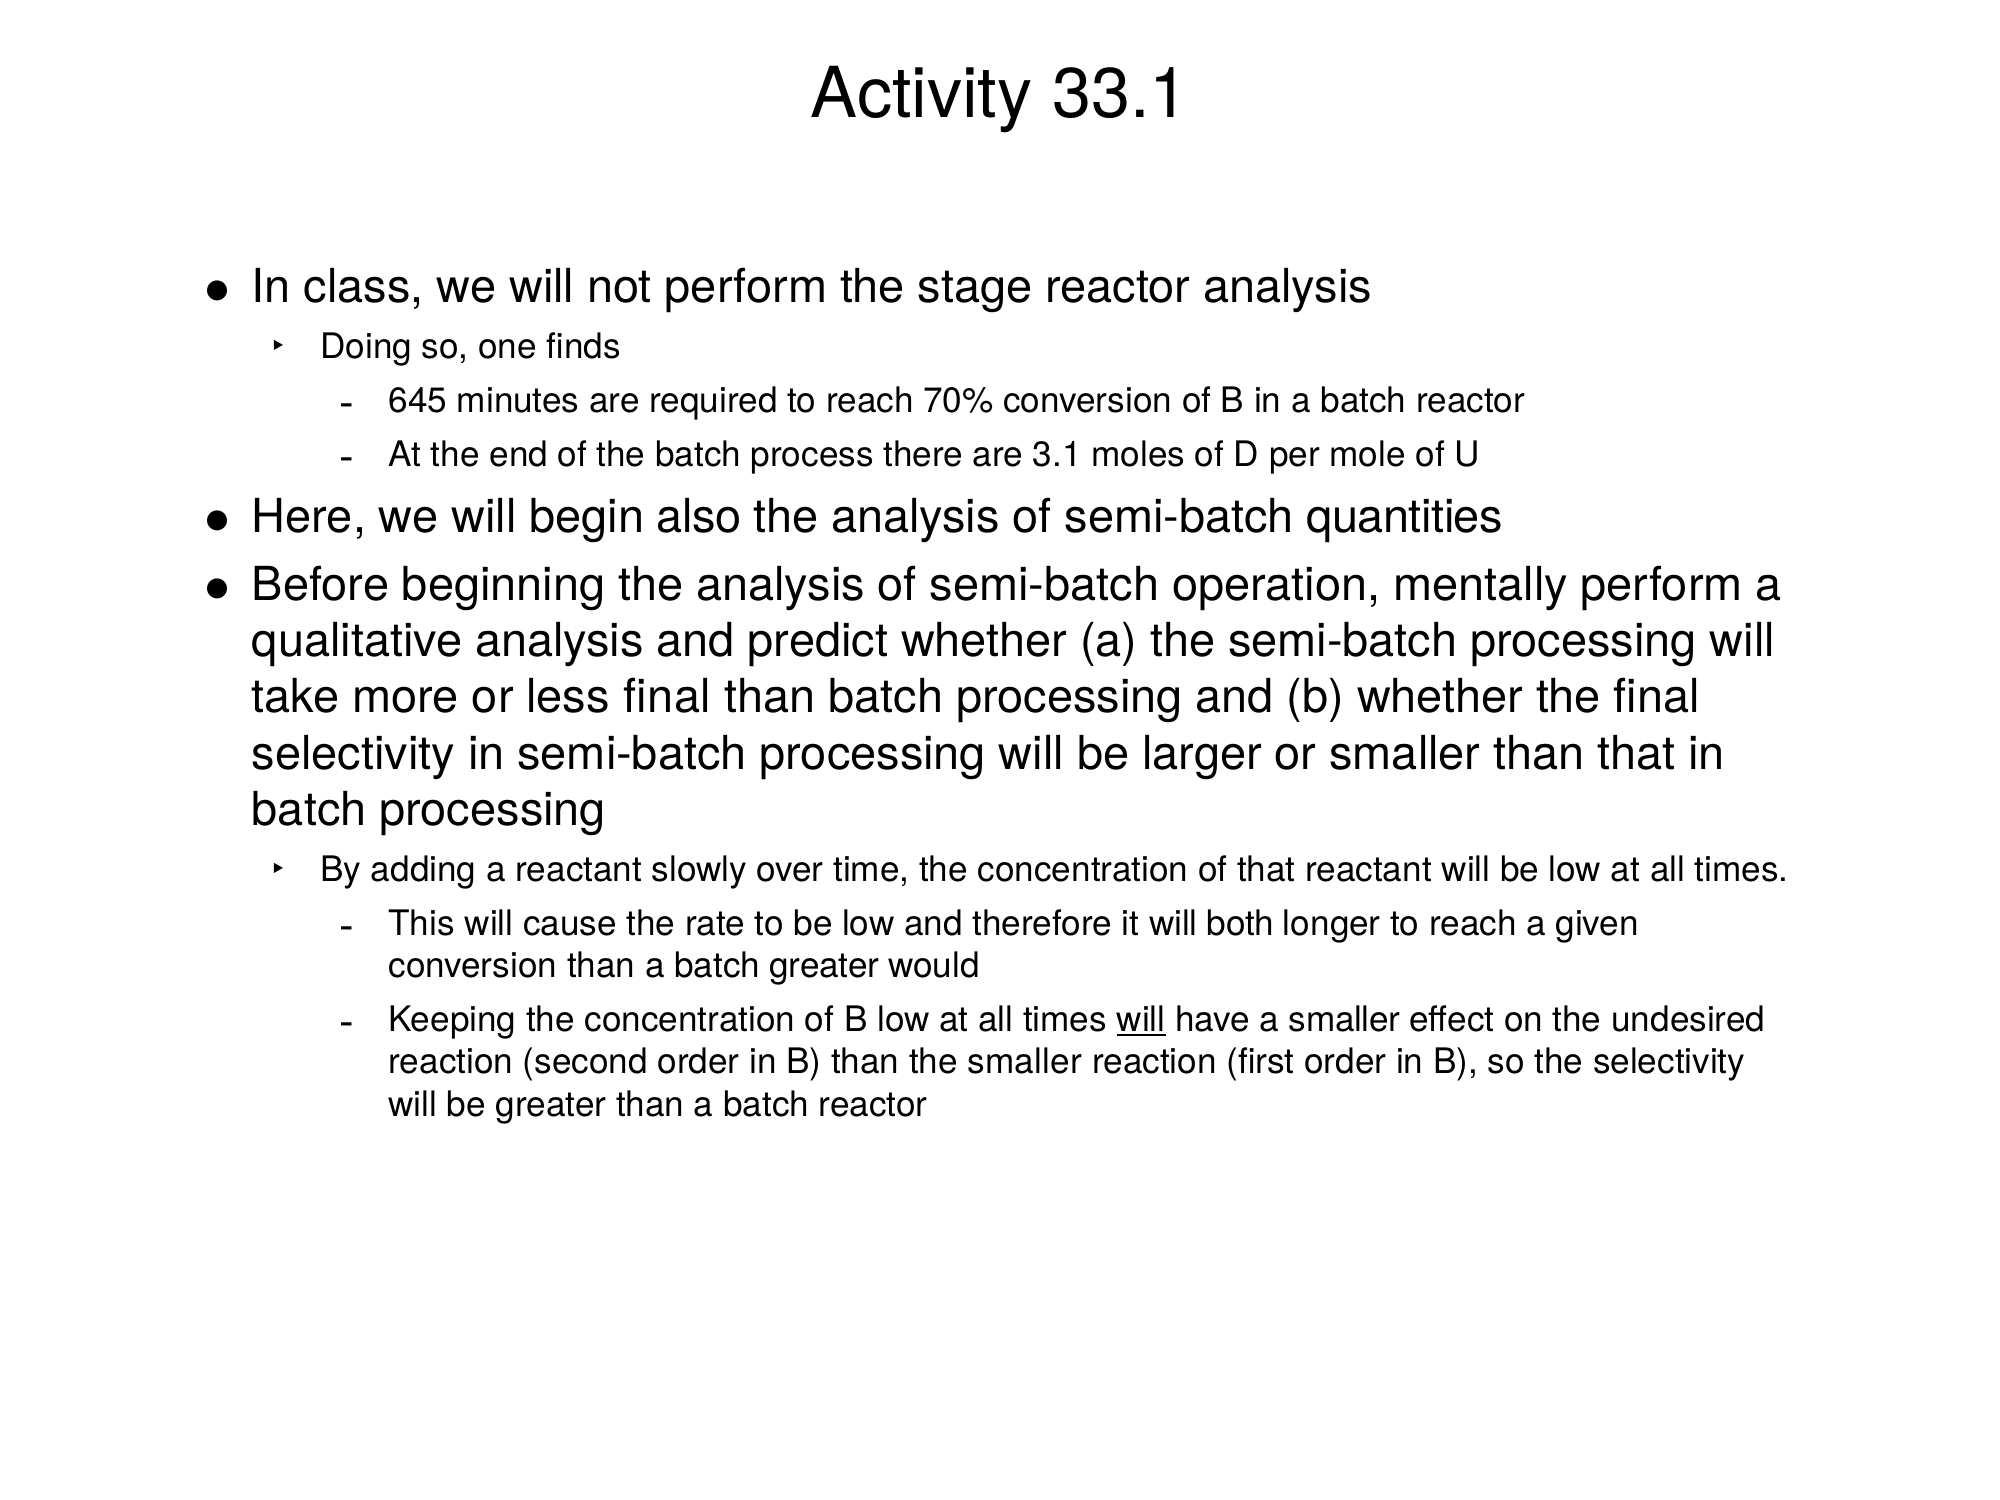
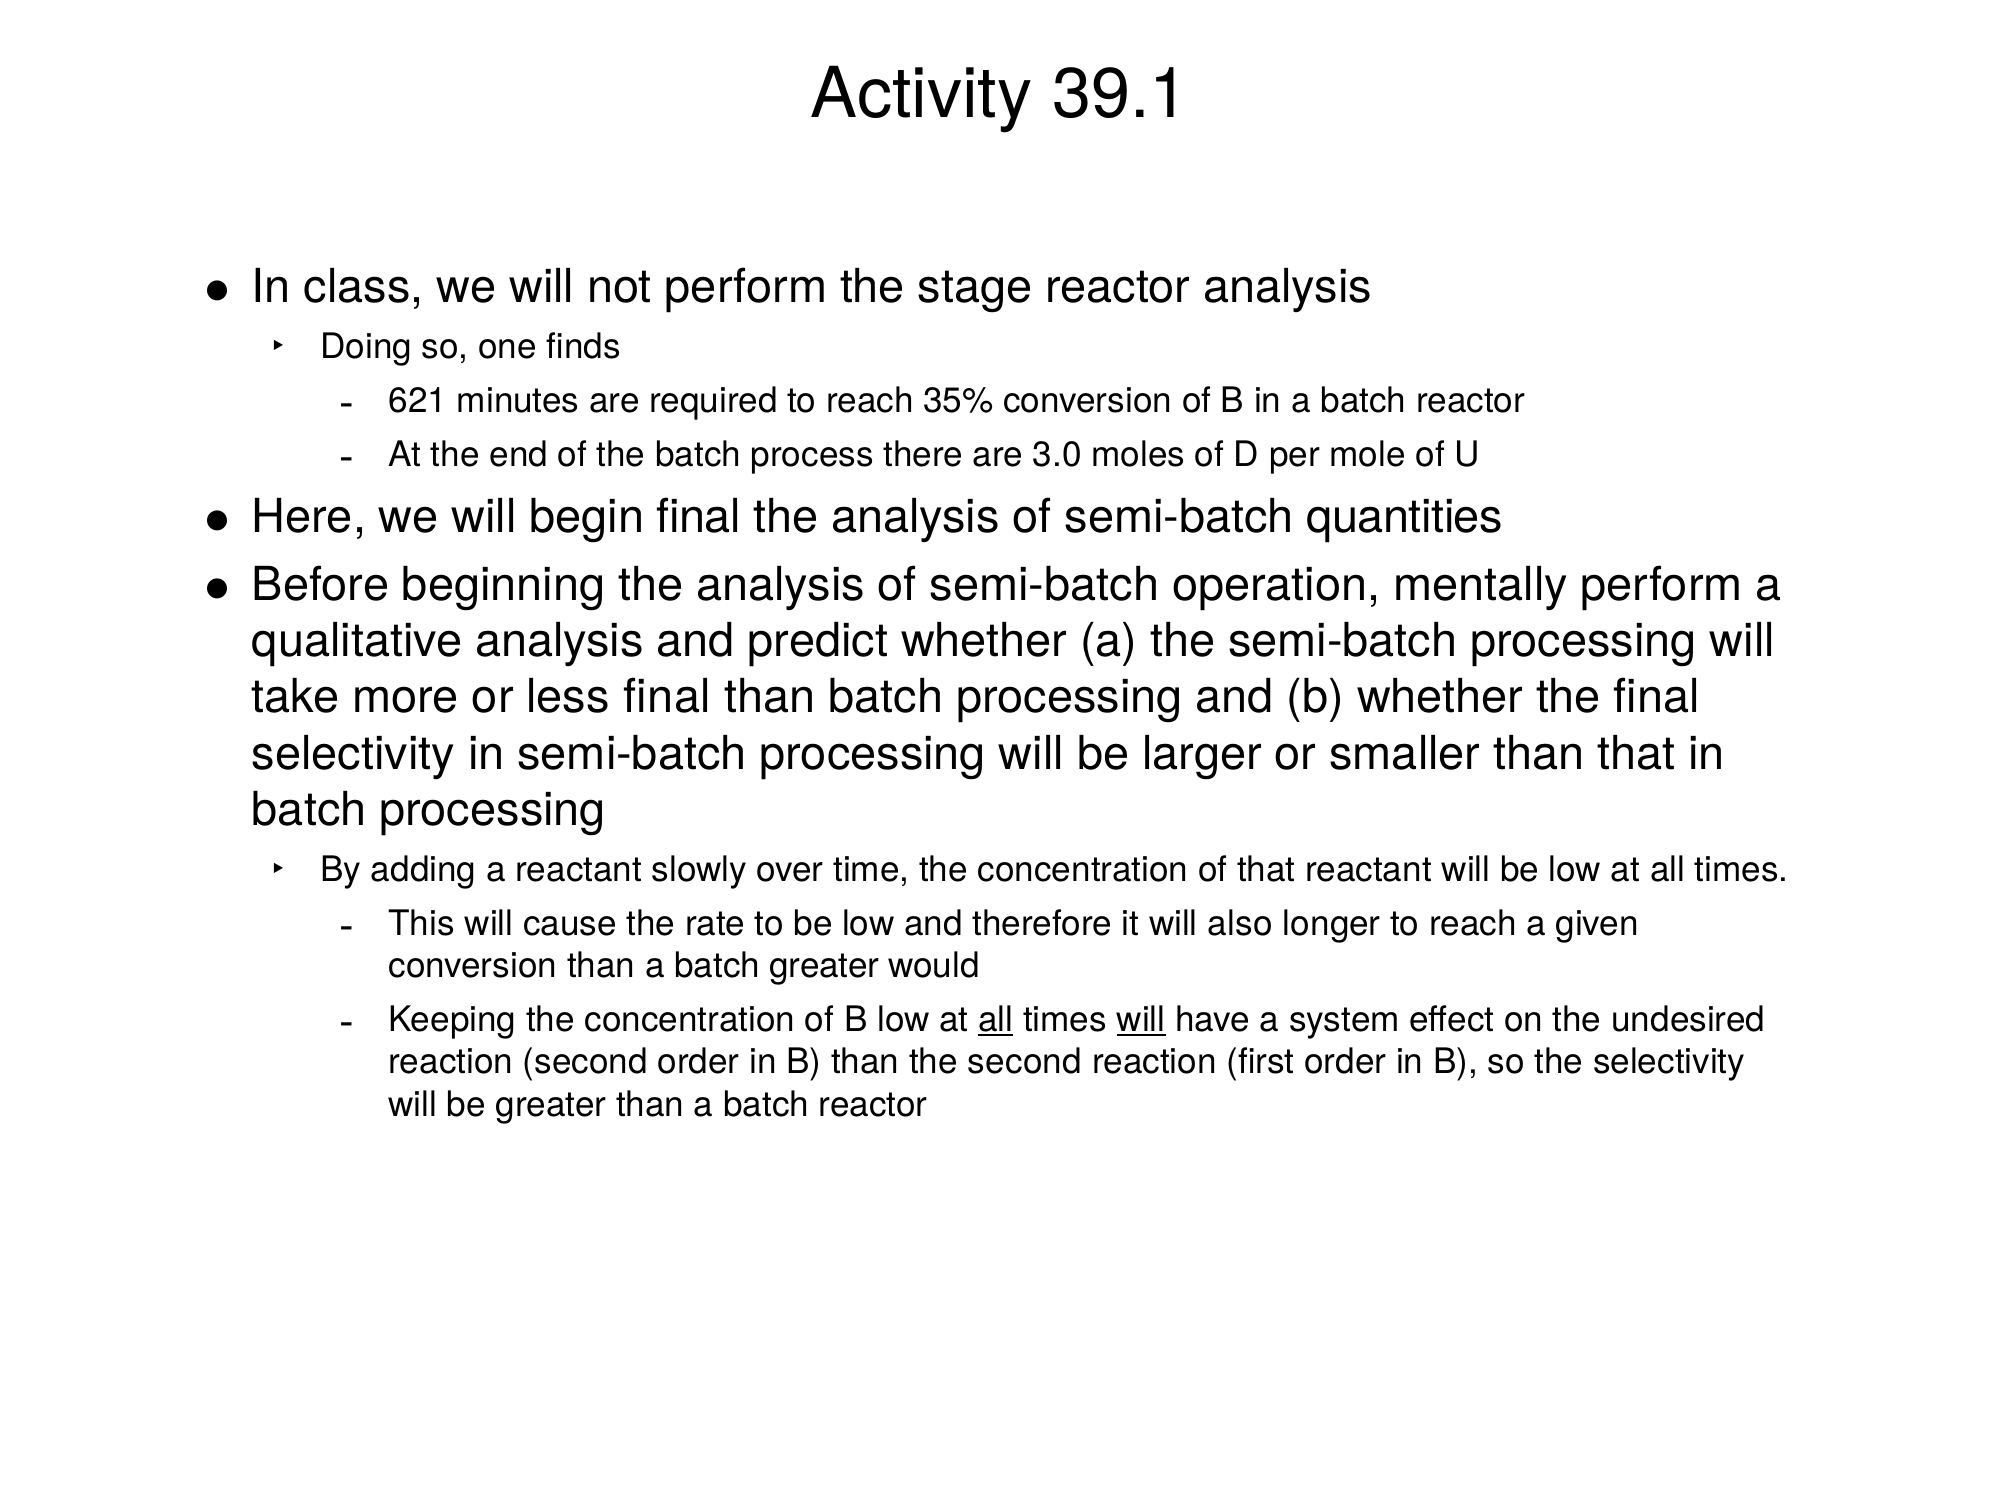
33.1: 33.1 -> 39.1
645: 645 -> 621
70%: 70% -> 35%
3.1: 3.1 -> 3.0
begin also: also -> final
both: both -> also
all at (996, 1020) underline: none -> present
a smaller: smaller -> system
the smaller: smaller -> second
